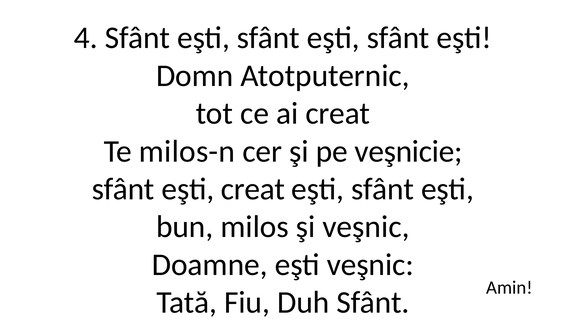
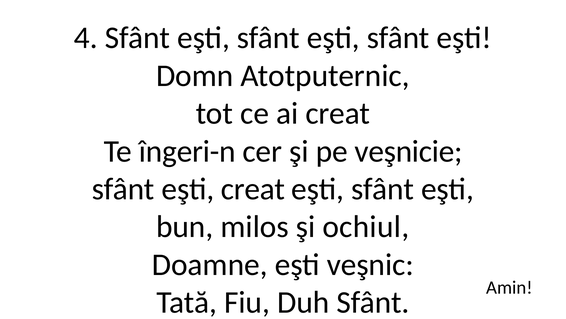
milos-n: milos-n -> îngeri-n
şi veşnic: veşnic -> ochiul
